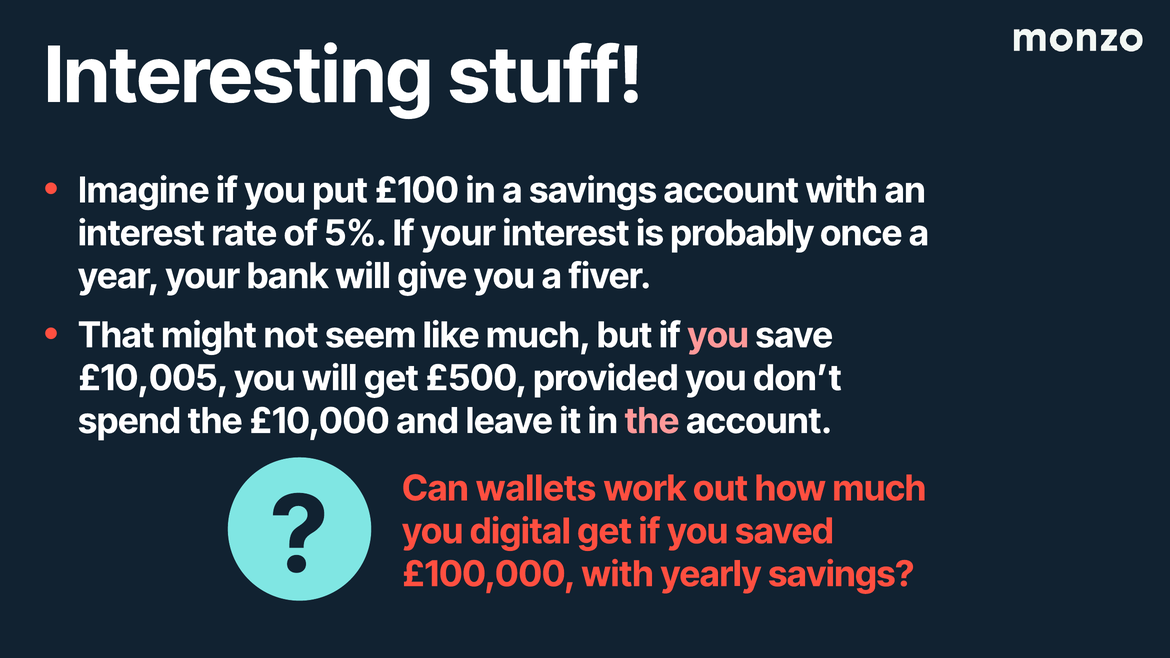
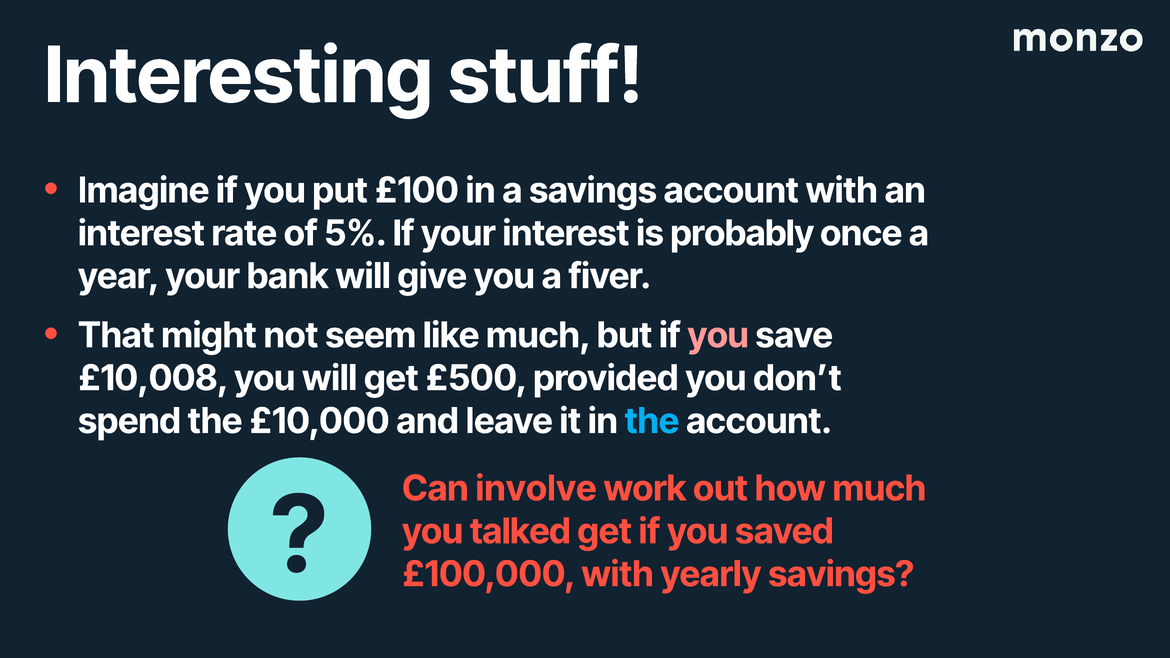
£10,005: £10,005 -> £10,008
the at (652, 421) colour: pink -> light blue
wallets: wallets -> involve
digital: digital -> talked
